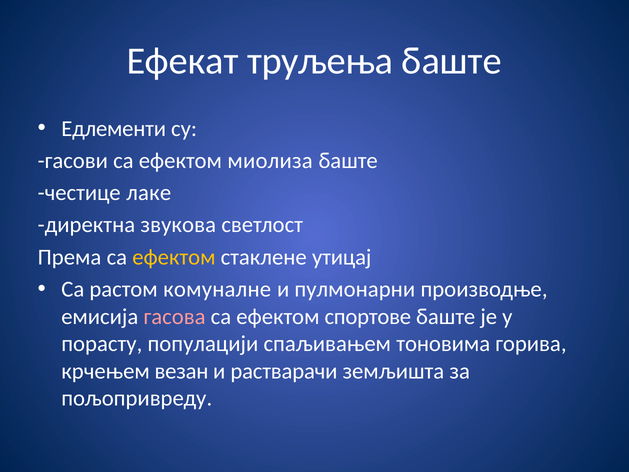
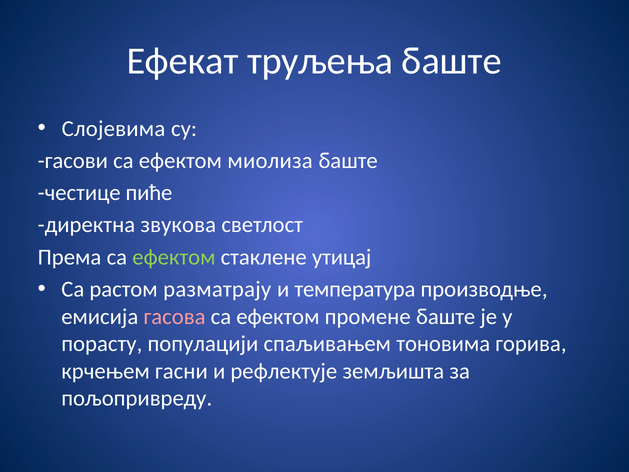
Едлементи: Едлементи -> Слојевима
лаке: лаке -> пиће
ефектом at (174, 257) colour: yellow -> light green
комуналне: комуналне -> разматрају
пулмонарни: пулмонарни -> температура
спортове: спортове -> промене
везан: везан -> гасни
растварачи: растварачи -> рефлектује
